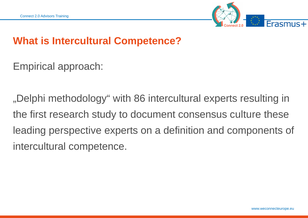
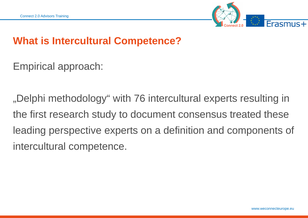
86: 86 -> 76
culture: culture -> treated
